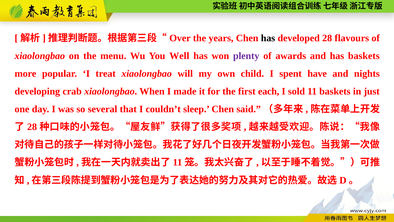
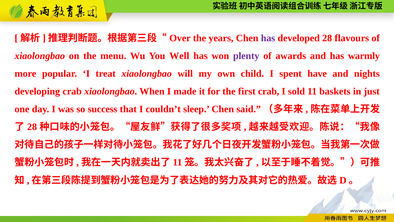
has at (268, 38) colour: black -> purple
has baskets: baskets -> warmly
first each: each -> crab
several: several -> success
